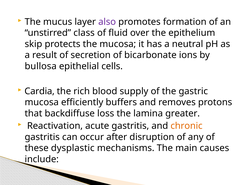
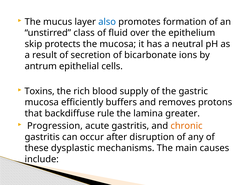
also colour: purple -> blue
bullosa: bullosa -> antrum
Cardia: Cardia -> Toxins
loss: loss -> rule
Reactivation: Reactivation -> Progression
